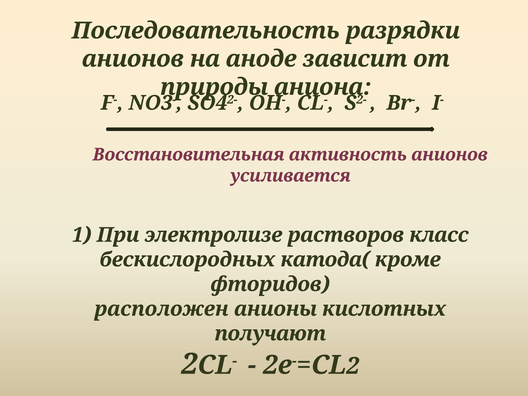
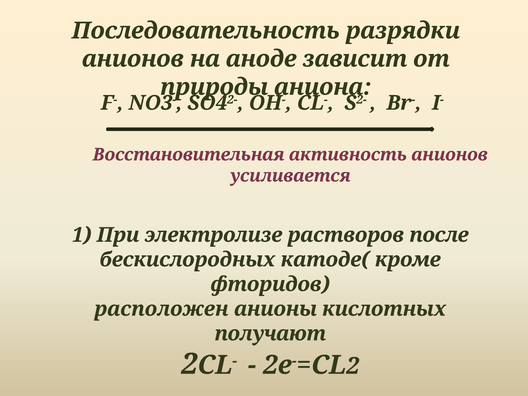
класс: класс -> после
катода(: катода( -> катоде(
